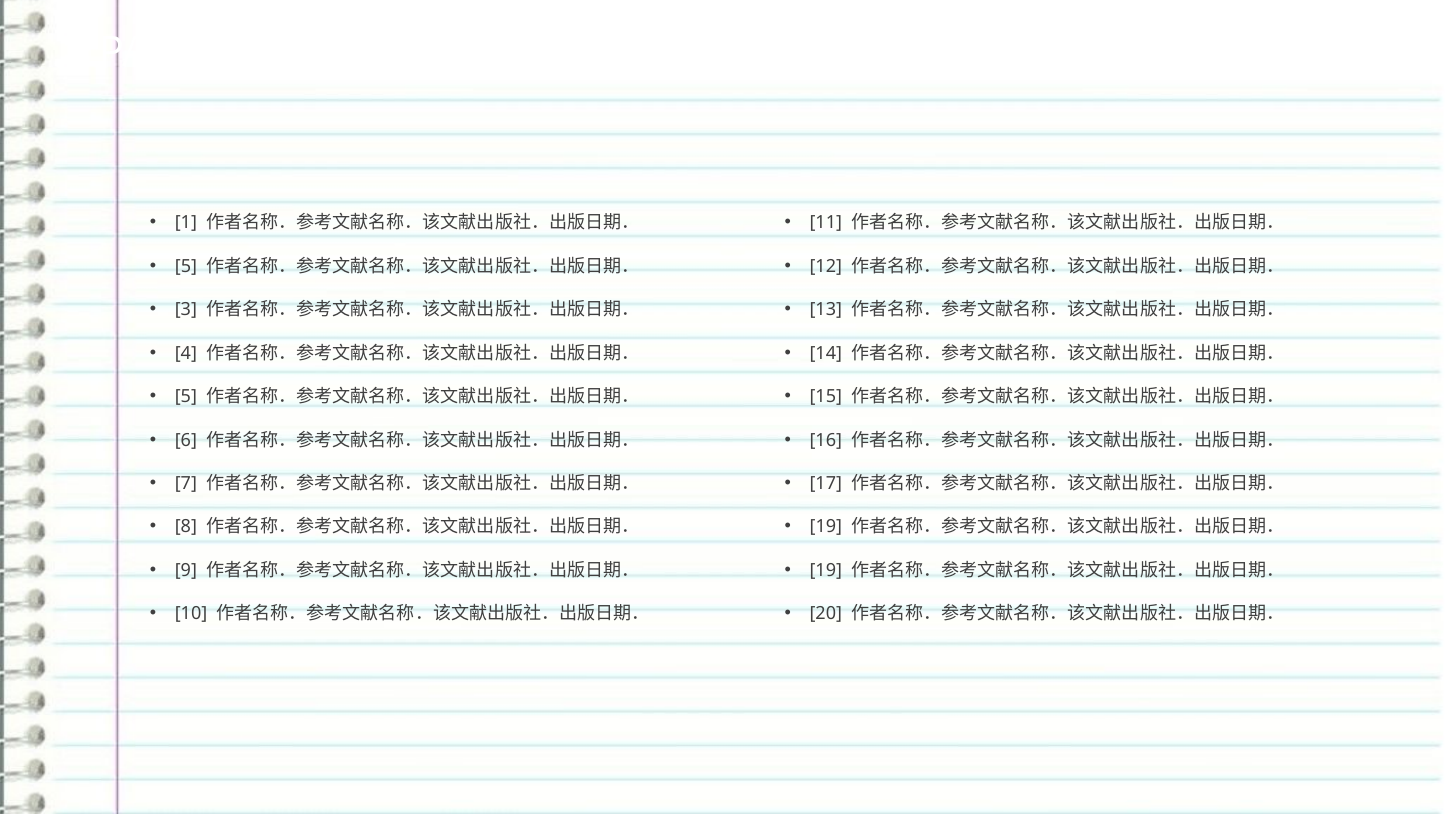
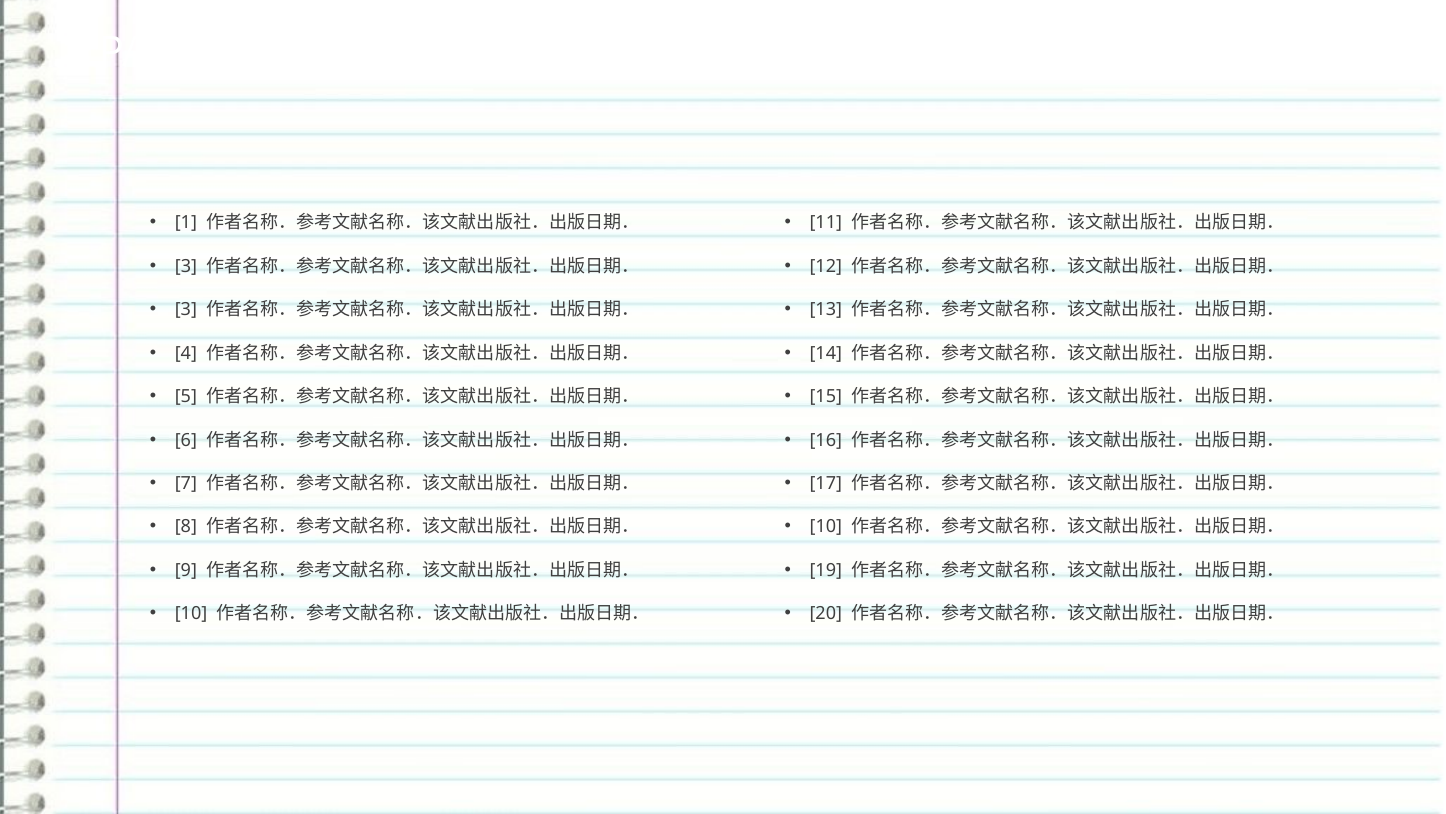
5 at (186, 266): 5 -> 3
19 at (826, 526): 19 -> 10
